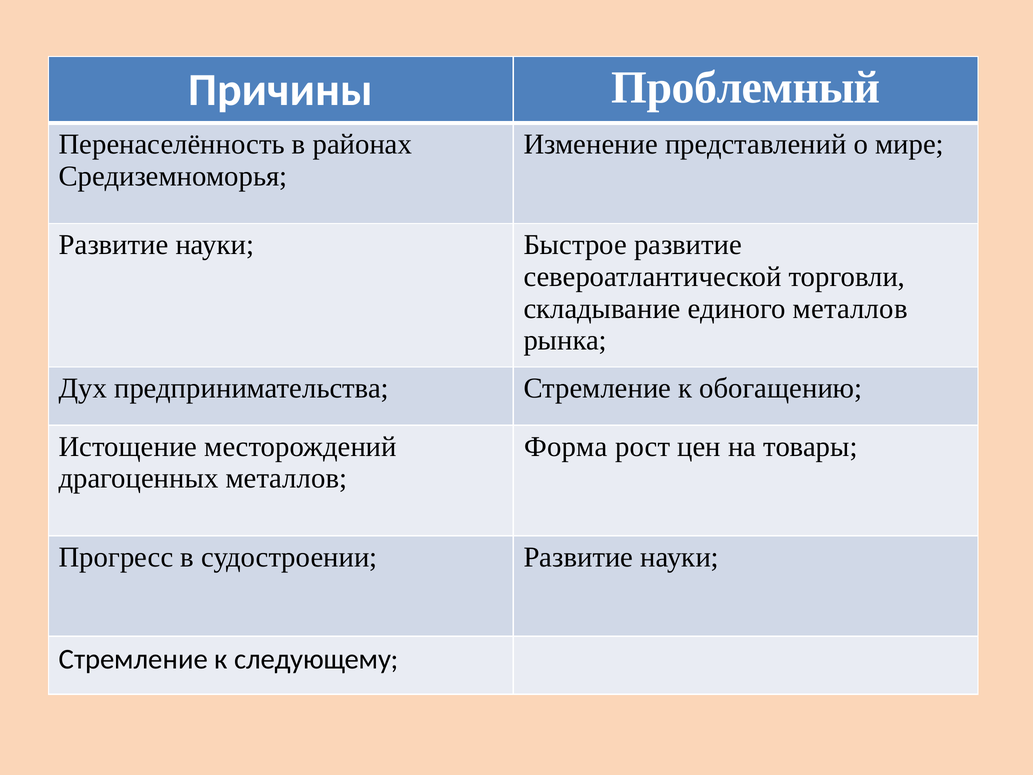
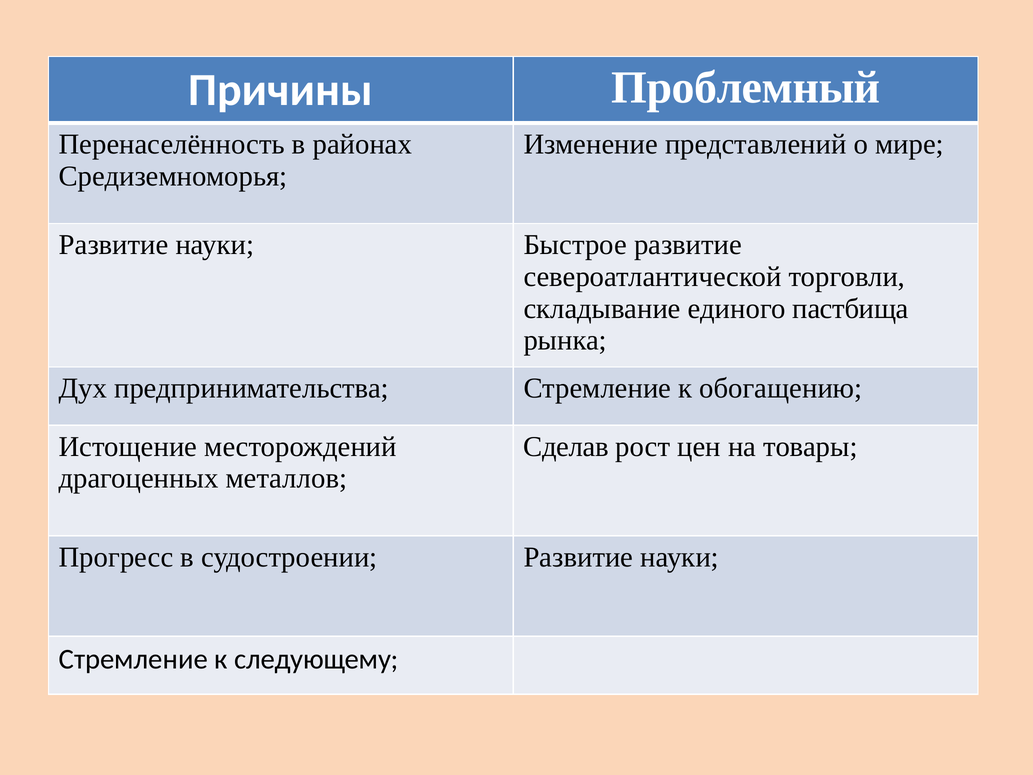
единого металлов: металлов -> пастбища
Форма: Форма -> Сделав
